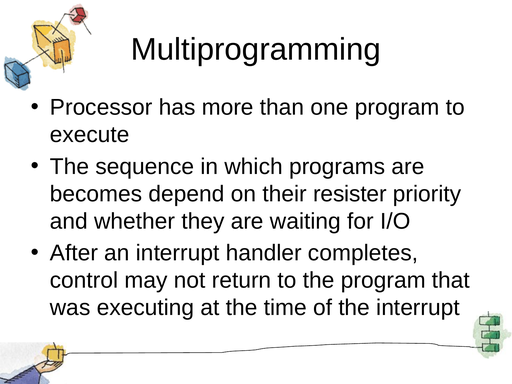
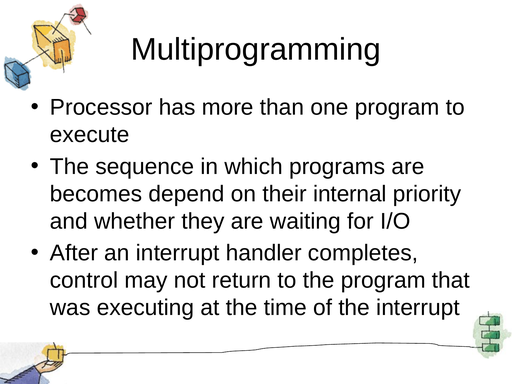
resister: resister -> internal
